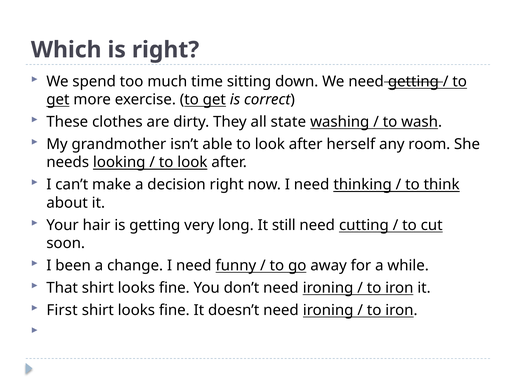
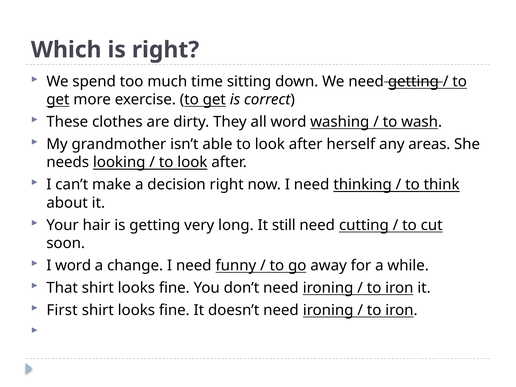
all state: state -> word
room: room -> areas
I been: been -> word
